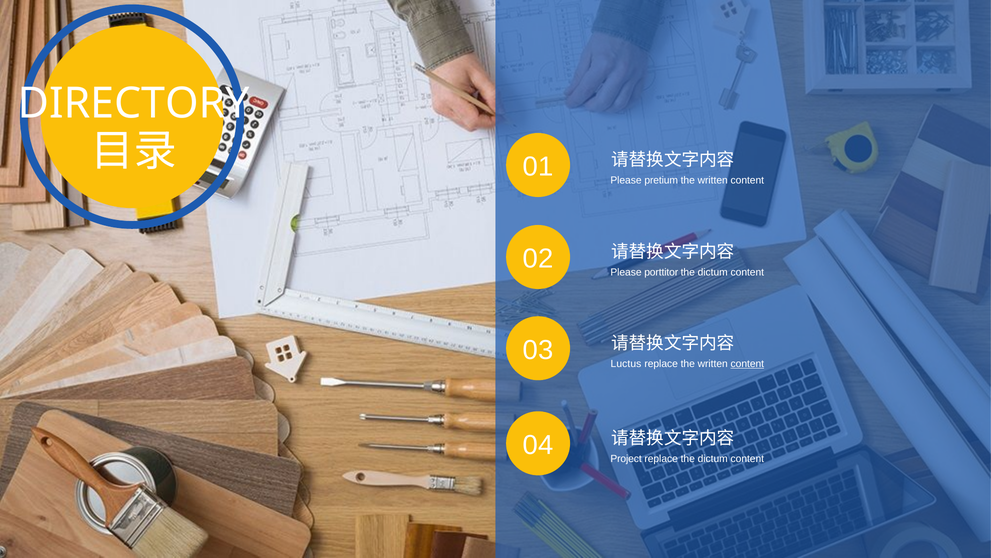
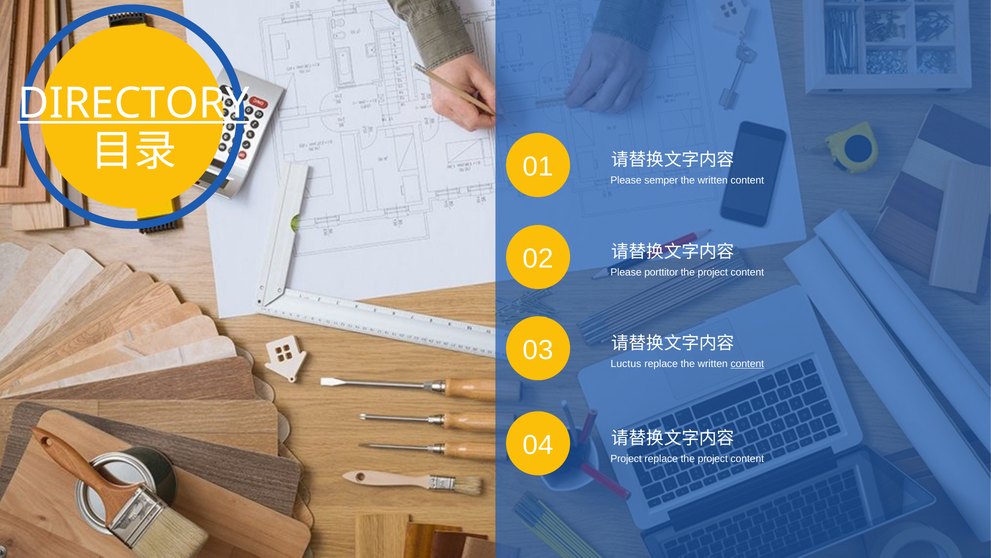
DIRECTORY underline: none -> present
pretium: pretium -> semper
dictum at (713, 272): dictum -> project
replace the dictum: dictum -> project
